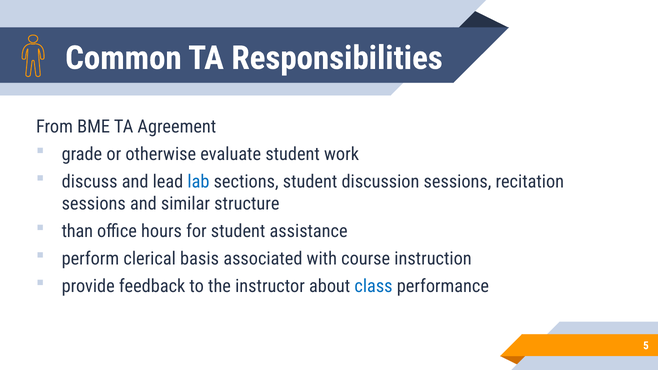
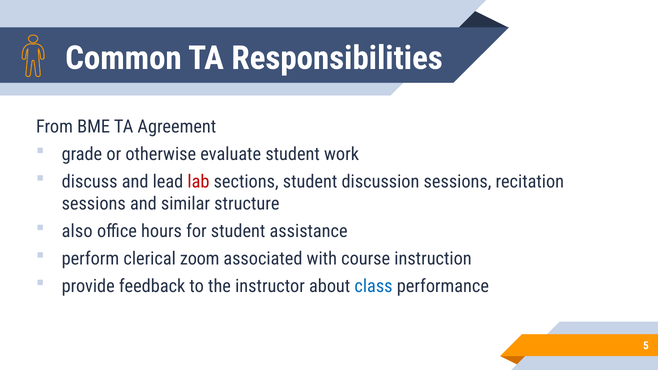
lab colour: blue -> red
than: than -> also
basis: basis -> zoom
